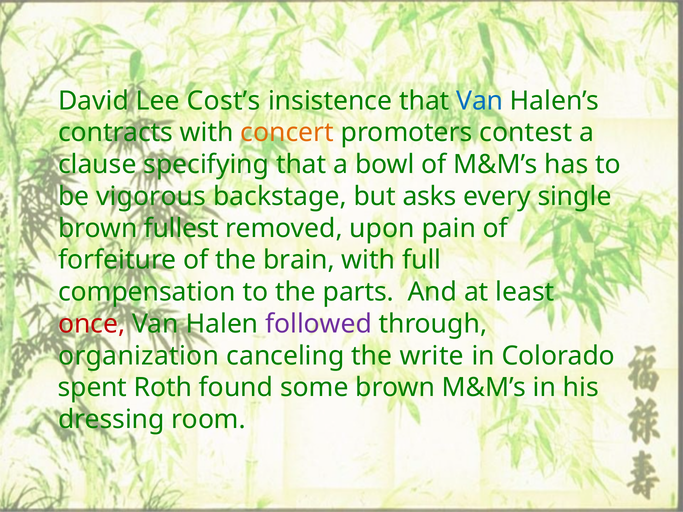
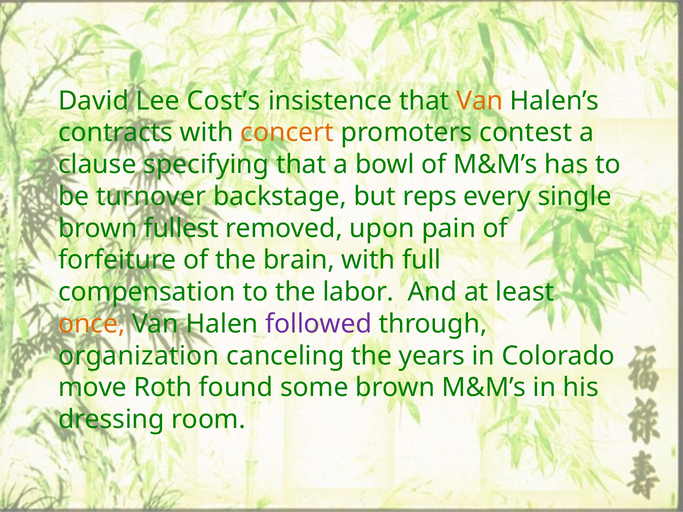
Van at (480, 101) colour: blue -> orange
vigorous: vigorous -> turnover
asks: asks -> reps
parts: parts -> labor
once colour: red -> orange
write: write -> years
spent: spent -> move
